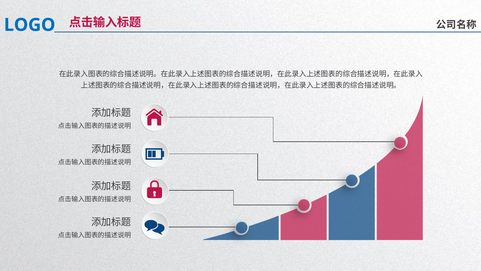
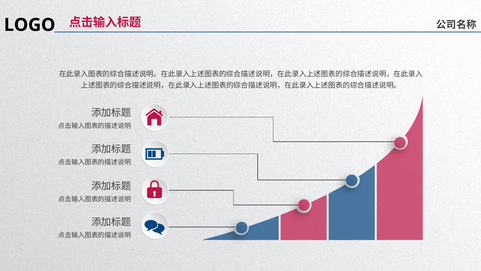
LOGO colour: blue -> black
